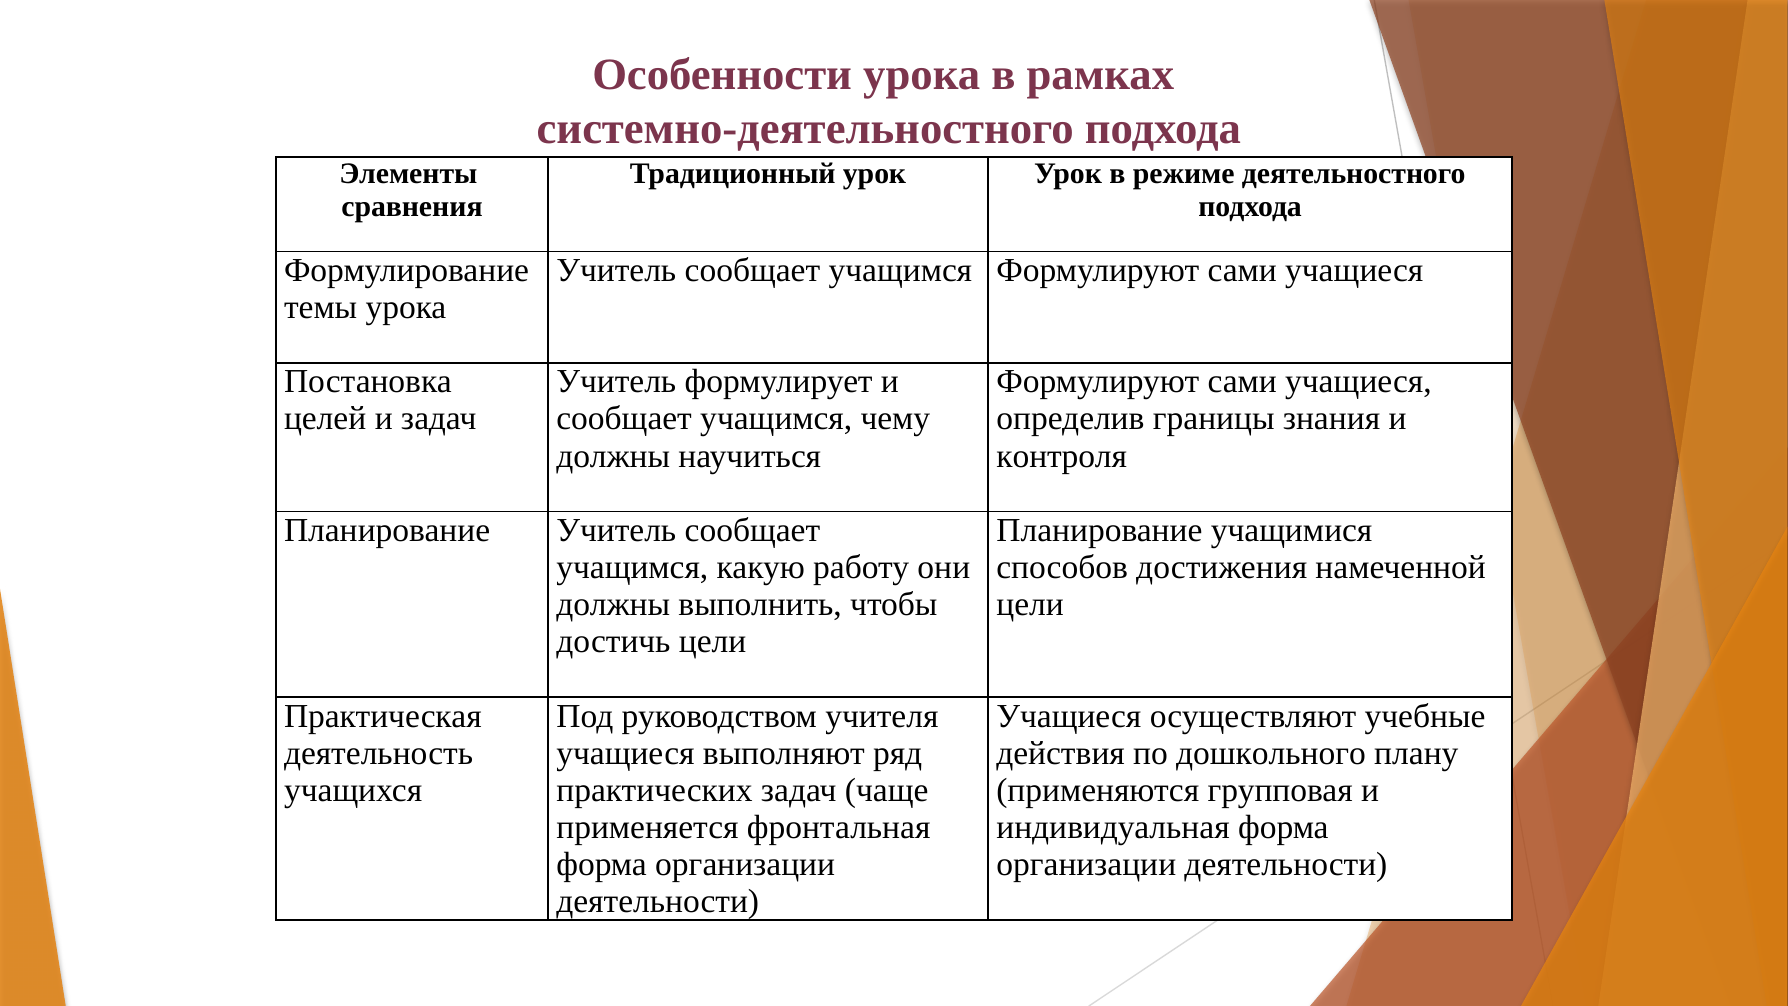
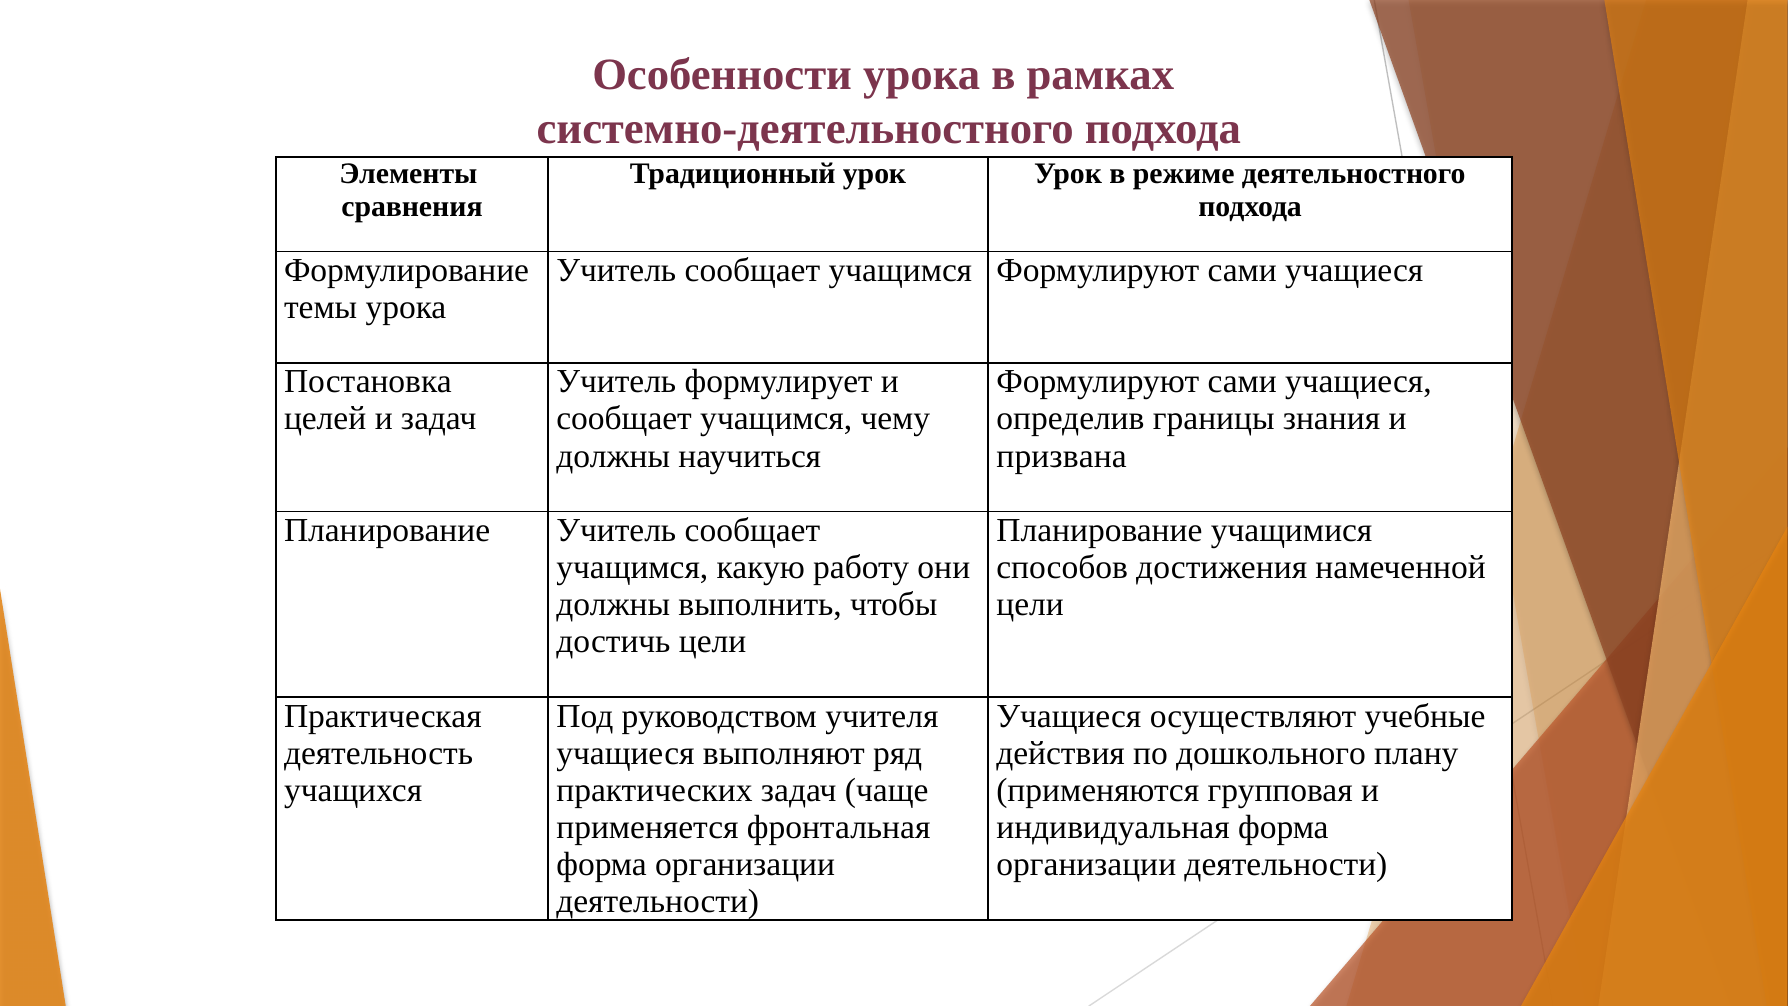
контроля: контроля -> призвана
